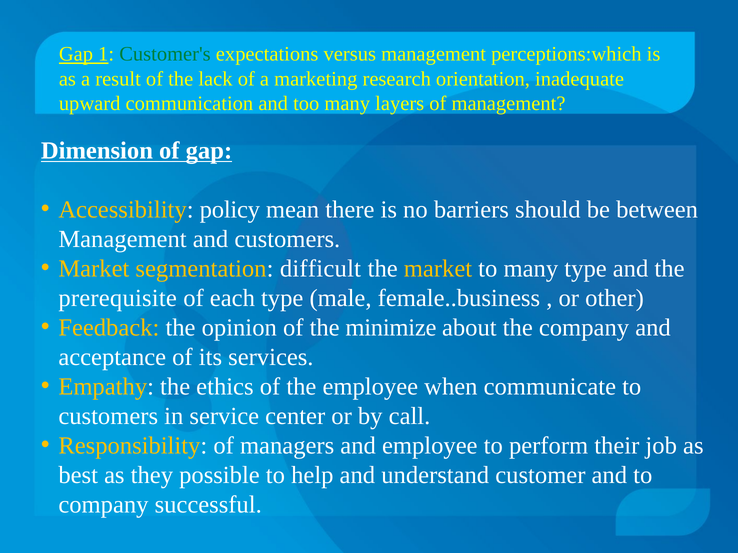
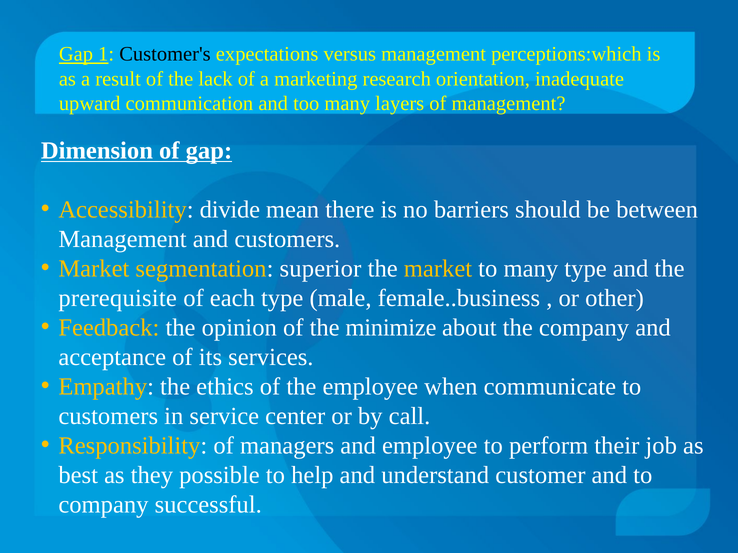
Customer's colour: green -> black
policy: policy -> divide
difficult: difficult -> superior
